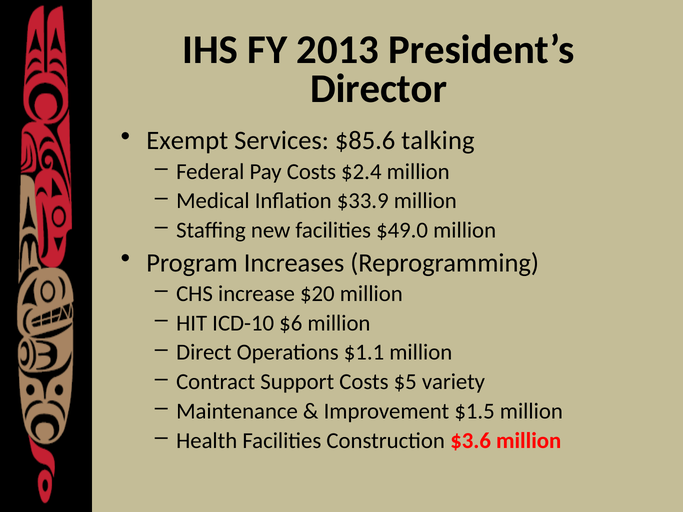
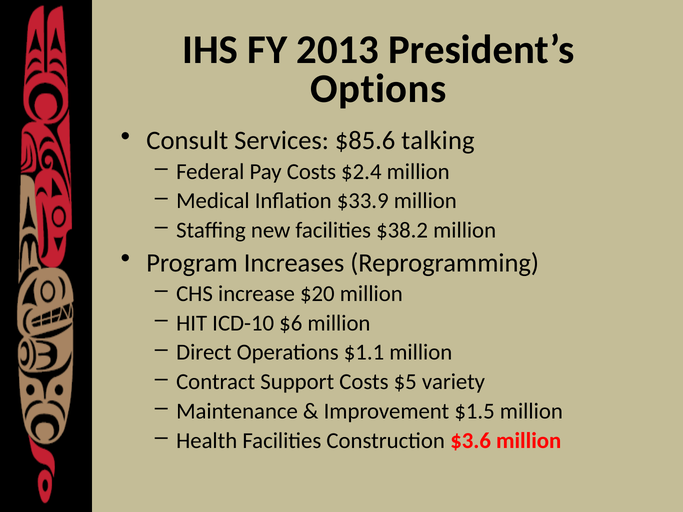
Director: Director -> Options
Exempt: Exempt -> Consult
$49.0: $49.0 -> $38.2
